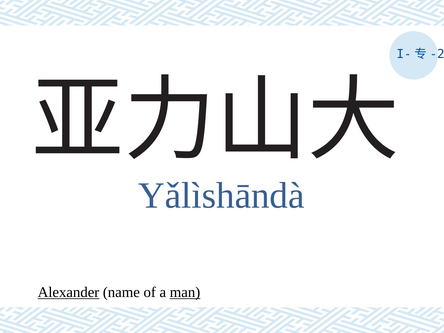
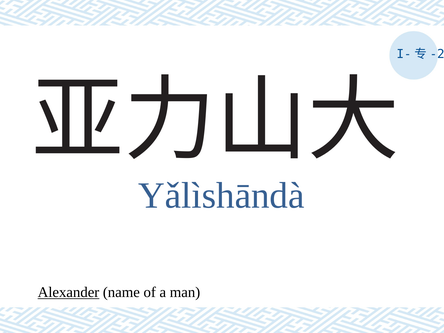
man underline: present -> none
